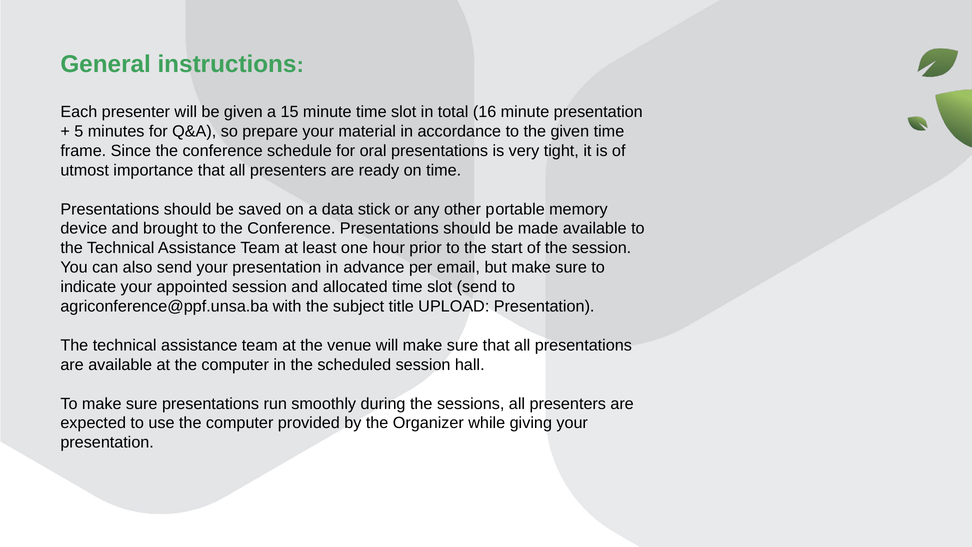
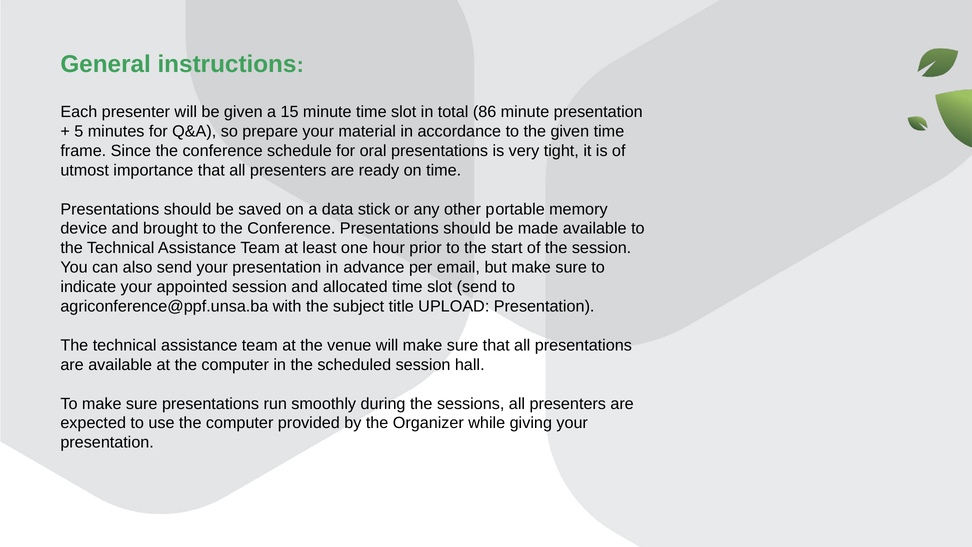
16: 16 -> 86
